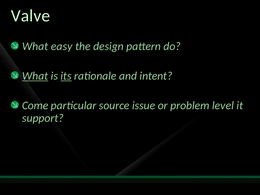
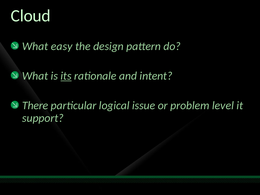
Valve: Valve -> Cloud
What at (35, 76) underline: present -> none
Come: Come -> There
source: source -> logical
